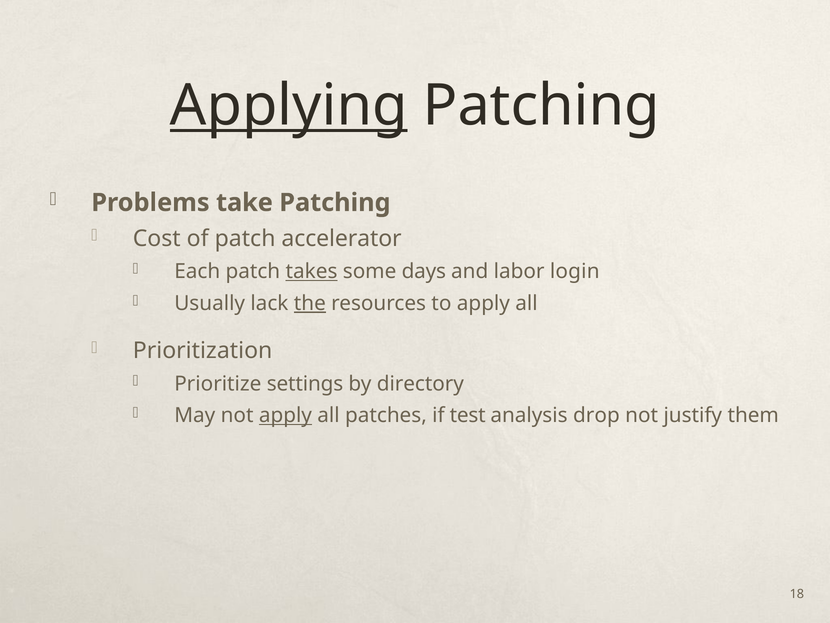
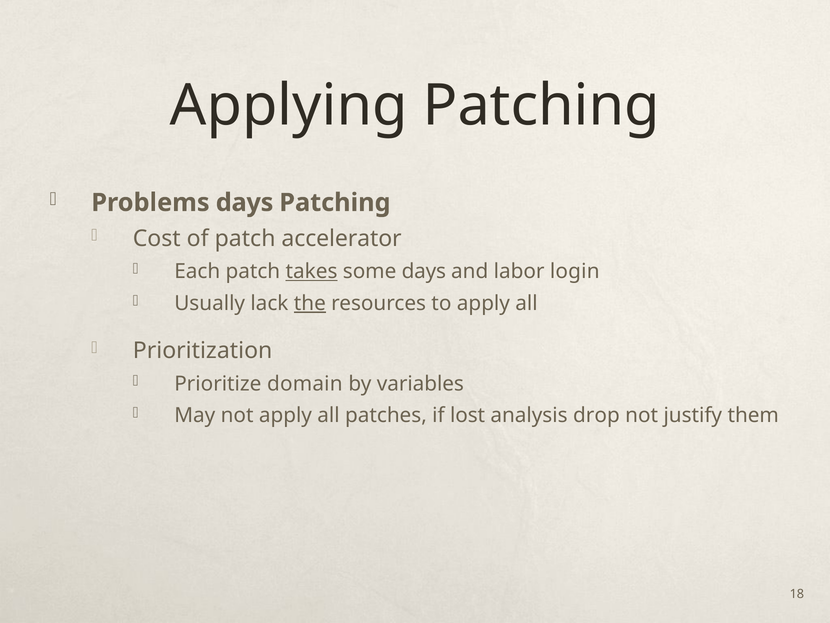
Applying underline: present -> none
Problems take: take -> days
settings: settings -> domain
directory: directory -> variables
apply at (285, 415) underline: present -> none
test: test -> lost
